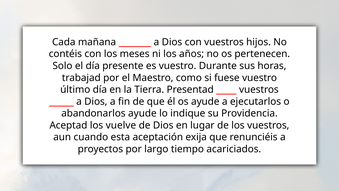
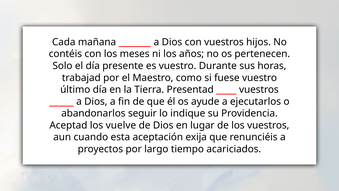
abandonarlos ayude: ayude -> seguir
